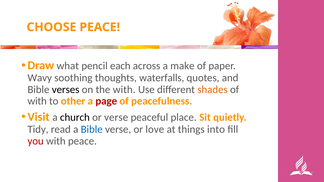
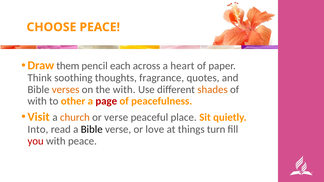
what: what -> them
make: make -> heart
Wavy: Wavy -> Think
waterfalls: waterfalls -> fragrance
verses colour: black -> orange
church colour: black -> orange
Tidy: Tidy -> Into
Bible at (92, 129) colour: blue -> black
into: into -> turn
